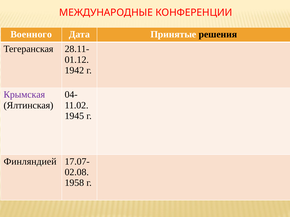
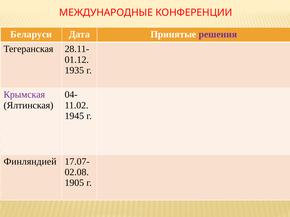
Военного: Военного -> Беларуси
решения colour: black -> purple
1942: 1942 -> 1935
1958: 1958 -> 1905
